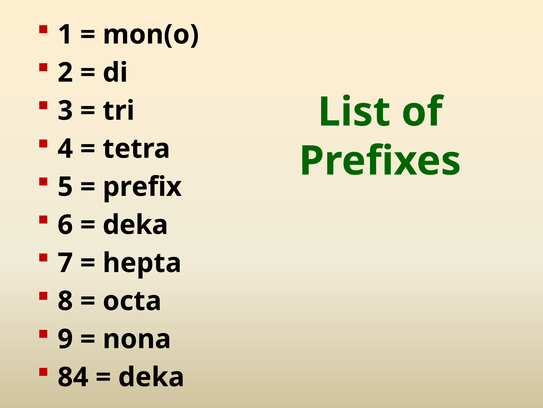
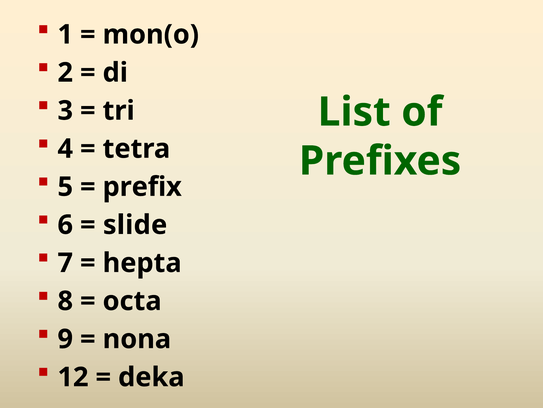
deka at (135, 225): deka -> slide
84: 84 -> 12
